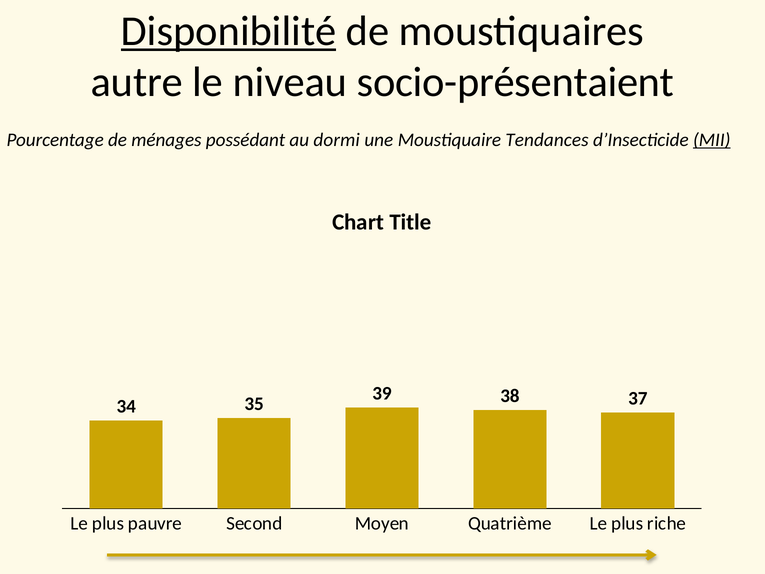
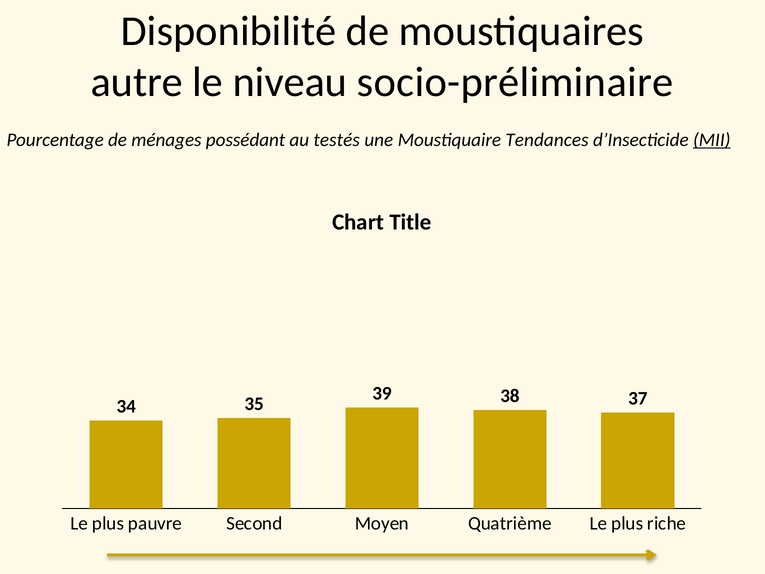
Disponibilité underline: present -> none
socio-présentaient: socio-présentaient -> socio-préliminaire
dormi: dormi -> testés
